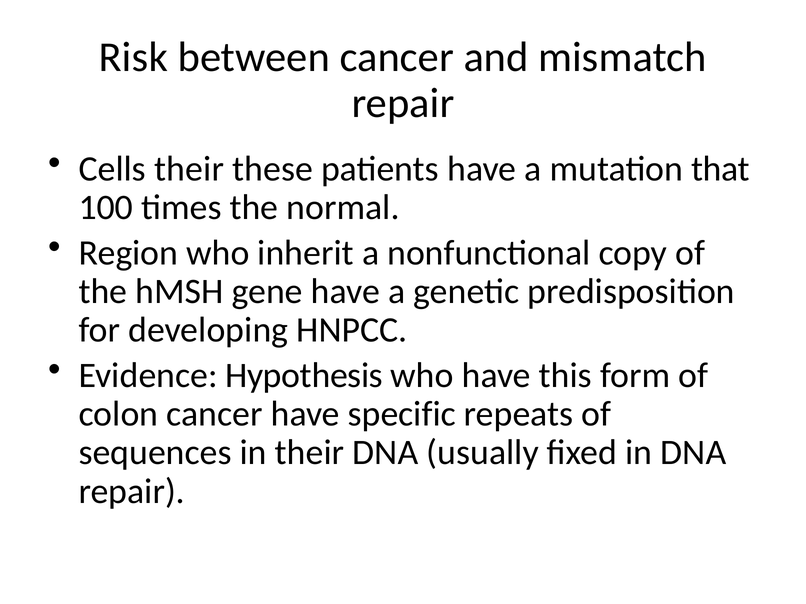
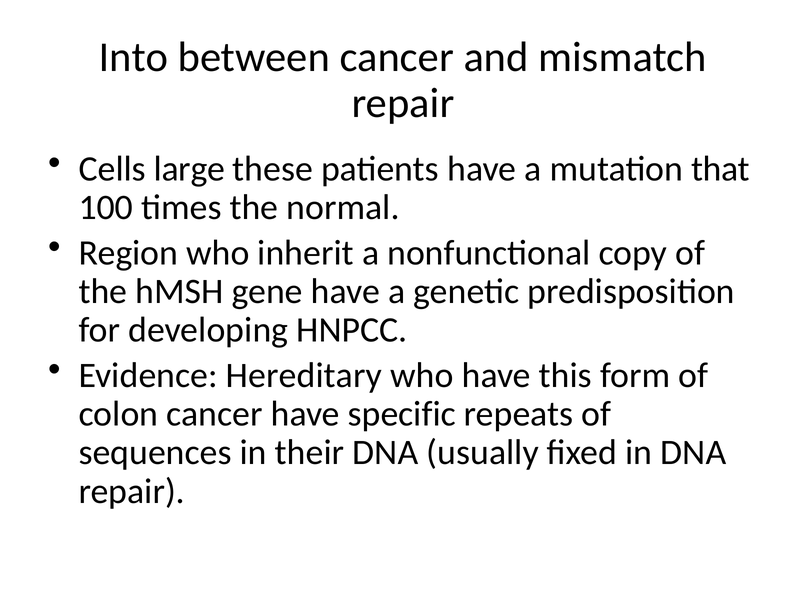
Risk: Risk -> Into
Cells their: their -> large
Hypothesis: Hypothesis -> Hereditary
